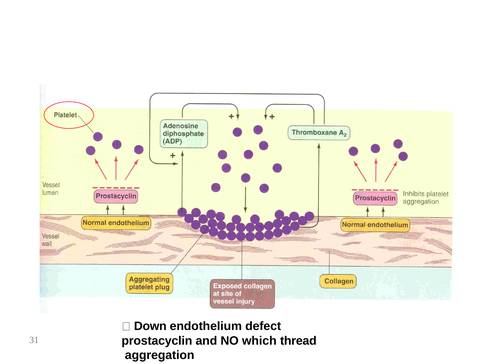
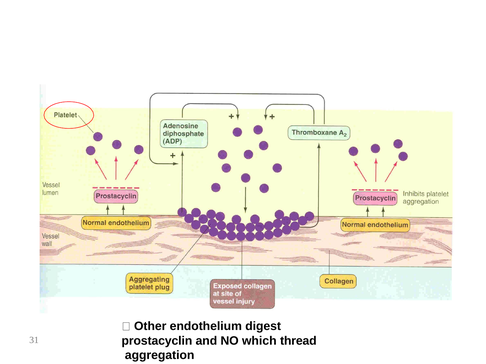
Down: Down -> Other
defect: defect -> digest
